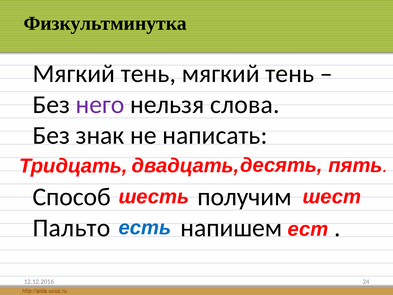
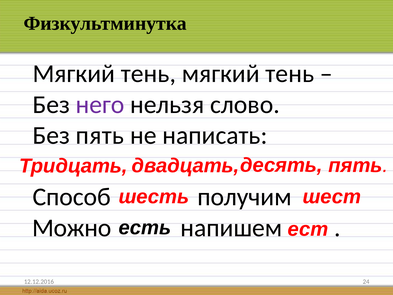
слова: слова -> слово
Без знак: знак -> пять
Пальто: Пальто -> Можно
есть colour: blue -> black
